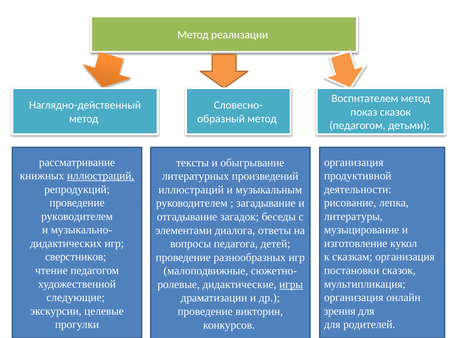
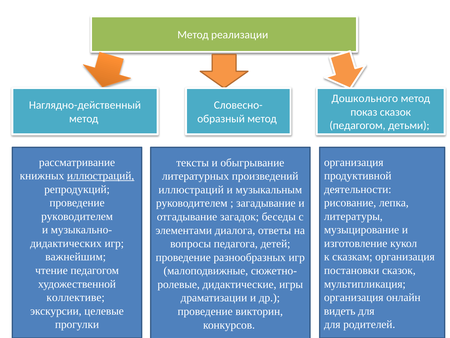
Воспитателем: Воспитателем -> Дошкольного
сверстников: сверстников -> важнейшим
игры underline: present -> none
следующие: следующие -> коллективе
зрения: зрения -> видеть
